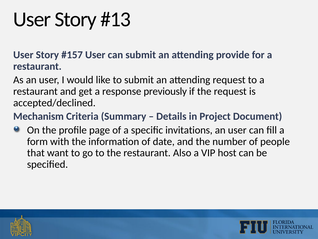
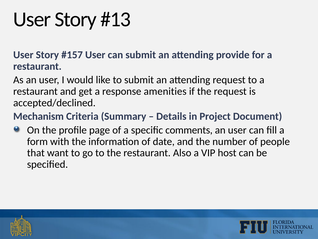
previously: previously -> amenities
invitations: invitations -> comments
